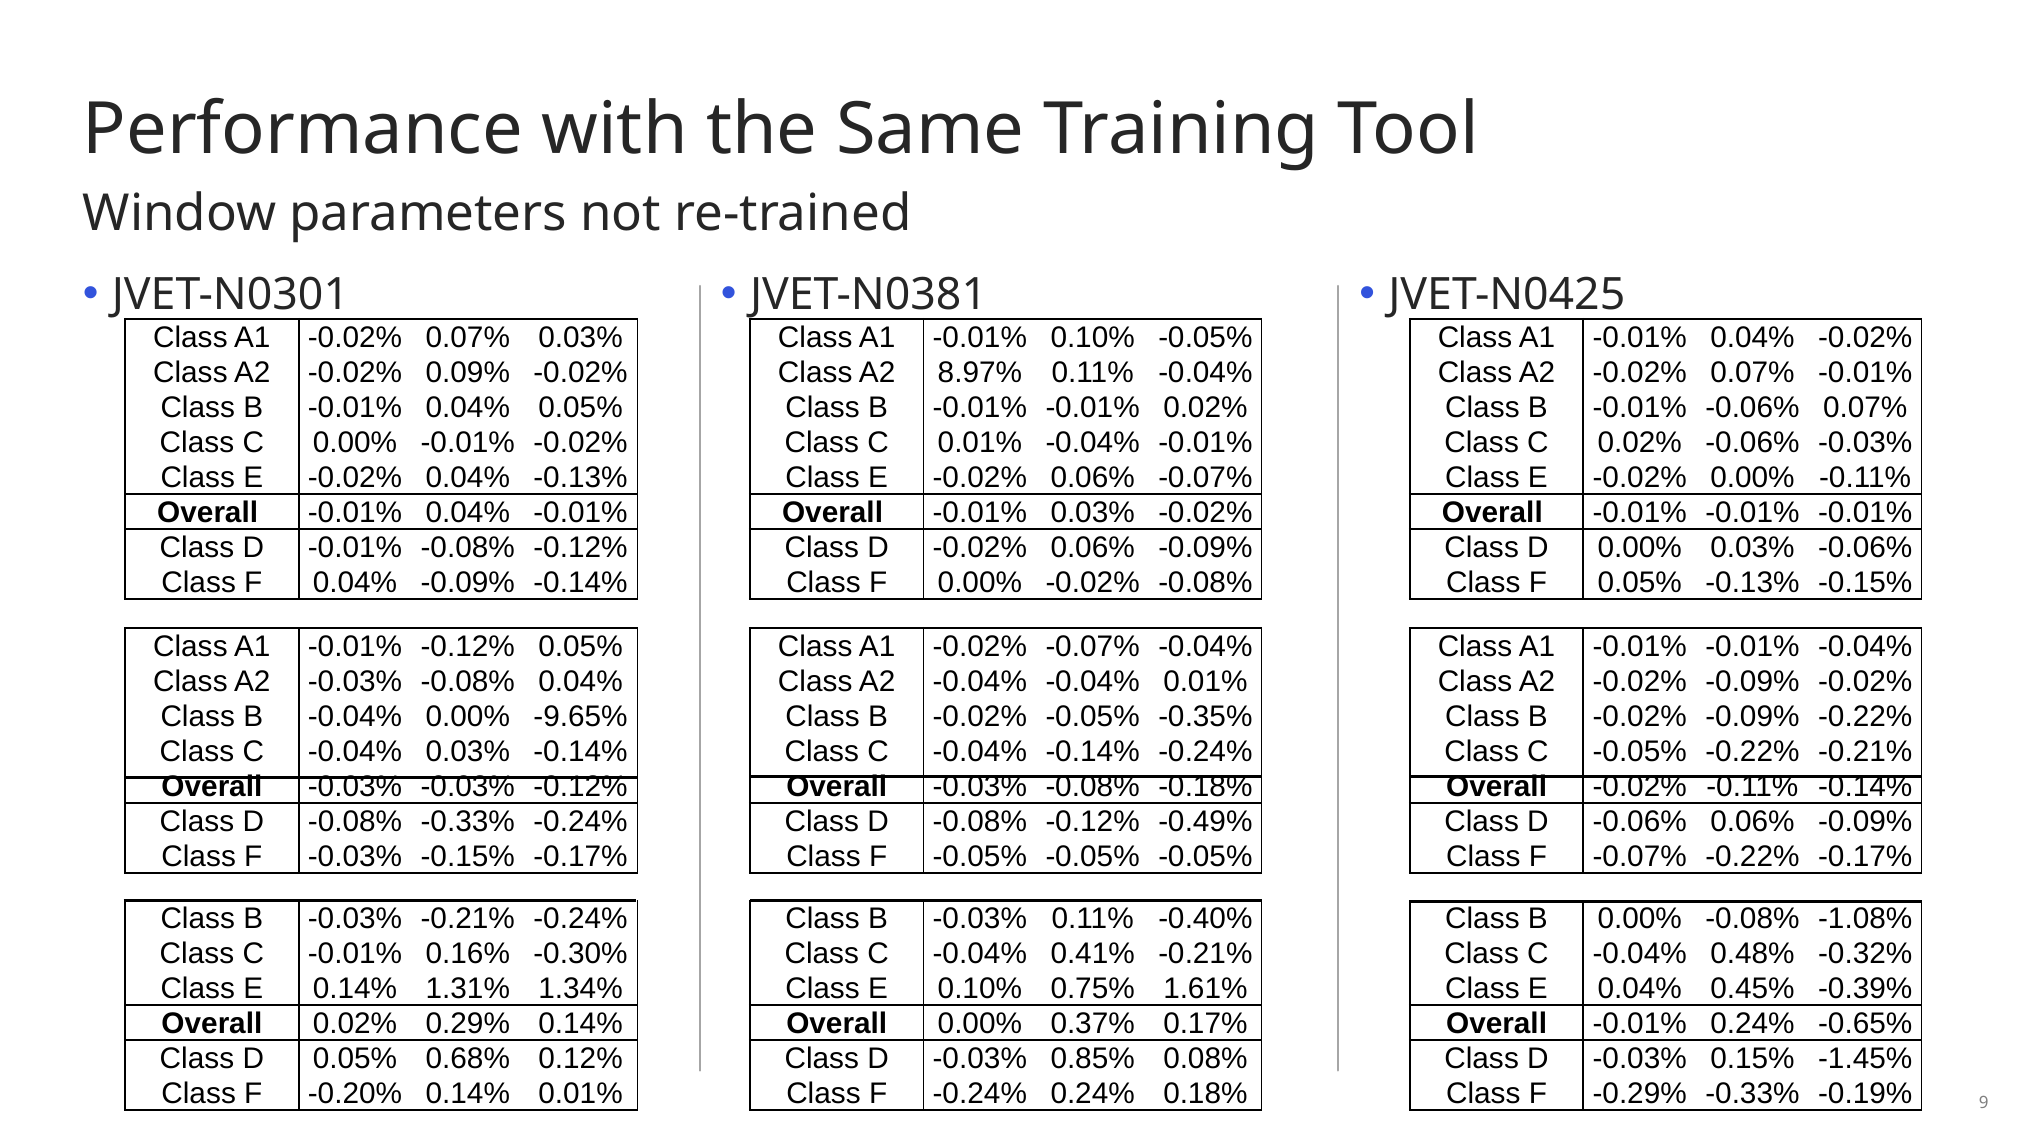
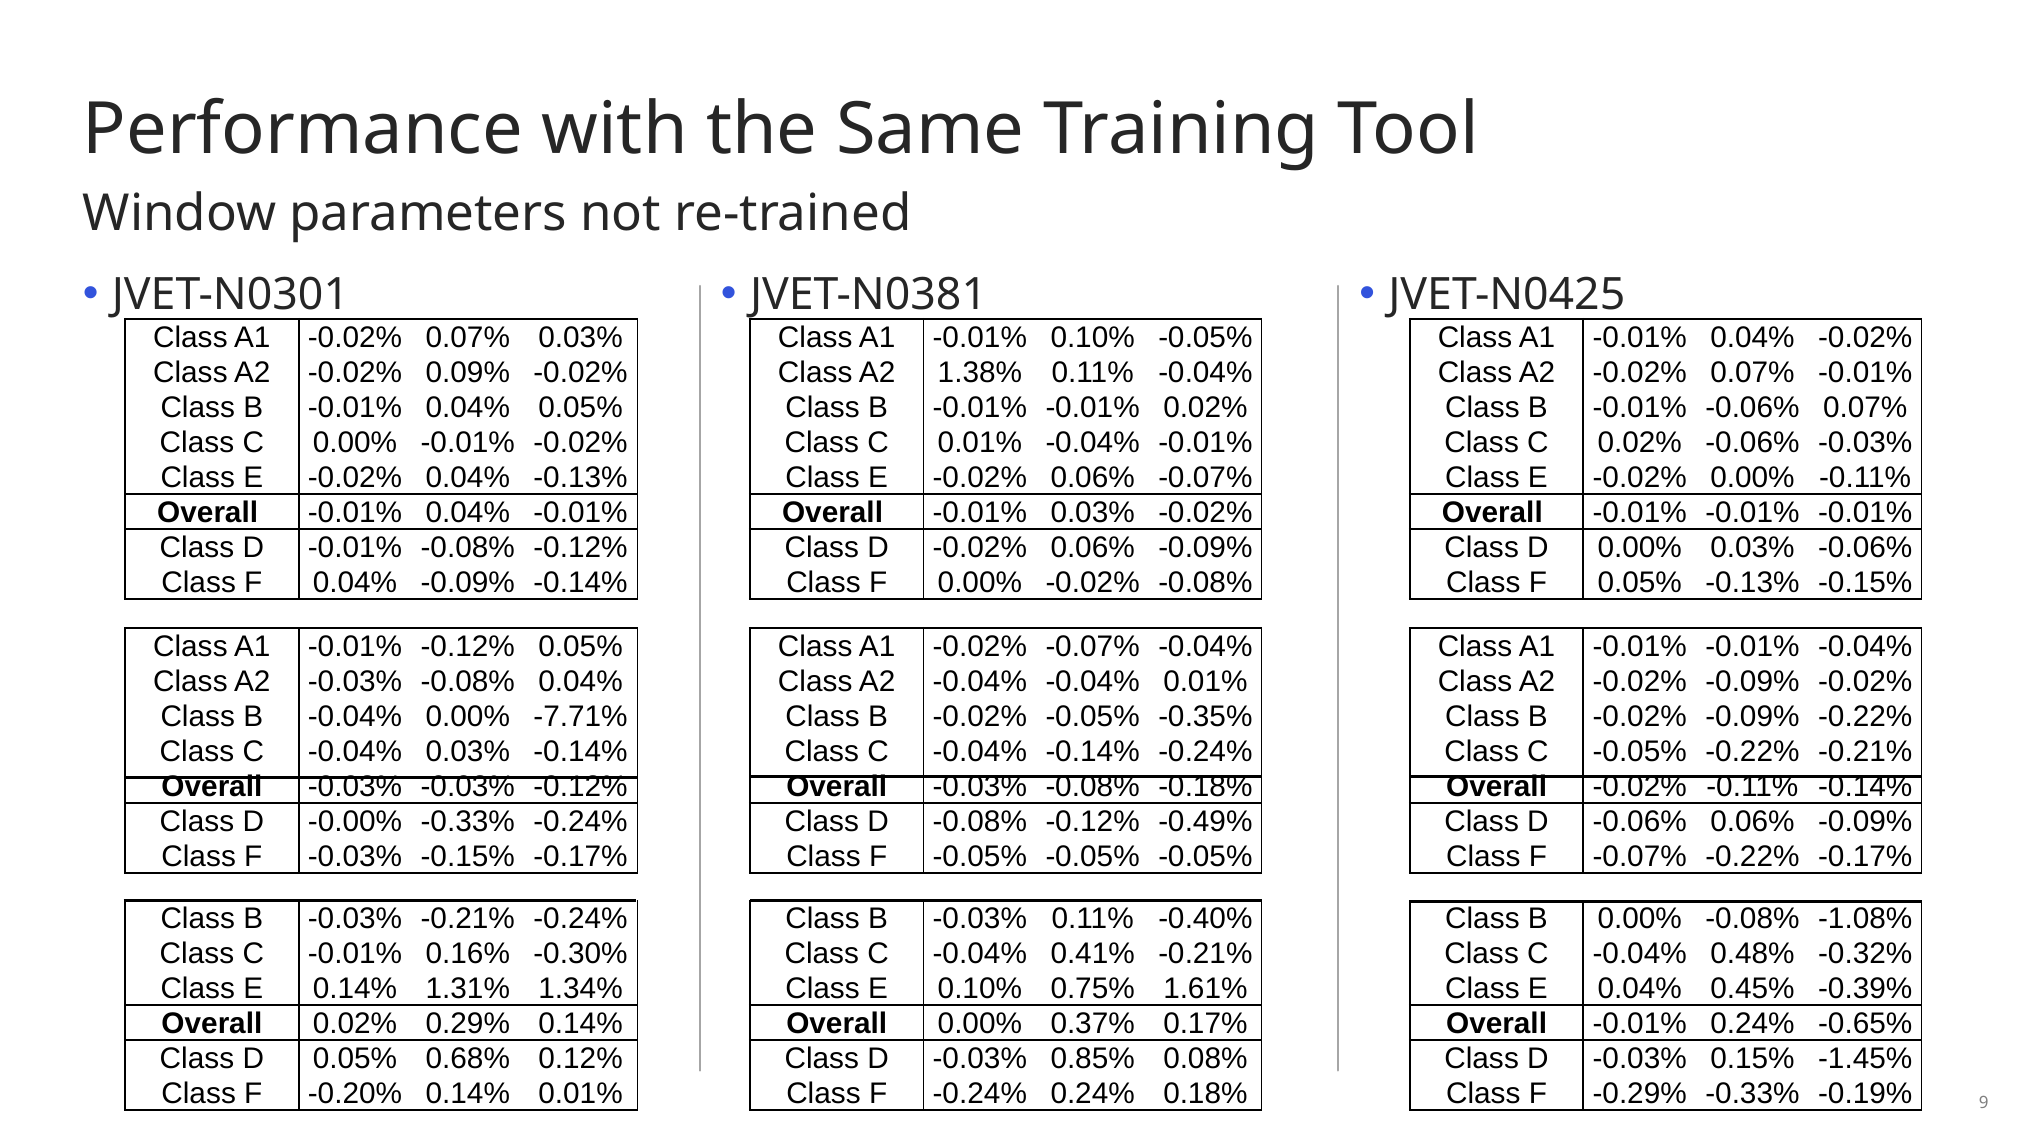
8.97%: 8.97% -> 1.38%
-9.65%: -9.65% -> -7.71%
-0.08% at (355, 822): -0.08% -> -0.00%
